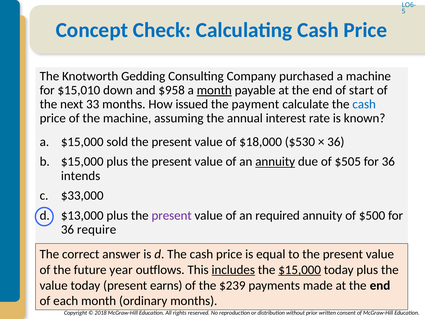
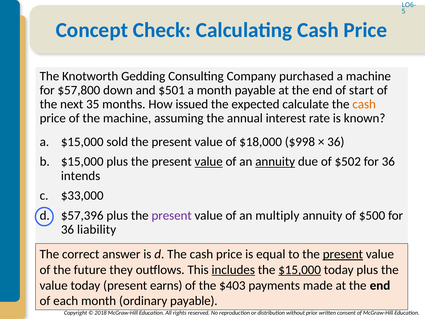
$15,010: $15,010 -> $57,800
$958: $958 -> $501
month at (214, 90) underline: present -> none
33: 33 -> 35
payment: payment -> expected
cash at (364, 104) colour: blue -> orange
$530: $530 -> $998
value at (209, 162) underline: none -> present
$505: $505 -> $502
$13,000: $13,000 -> $57,396
required: required -> multiply
require: require -> liability
present at (343, 254) underline: none -> present
year: year -> they
$239: $239 -> $403
ordinary months: months -> payable
